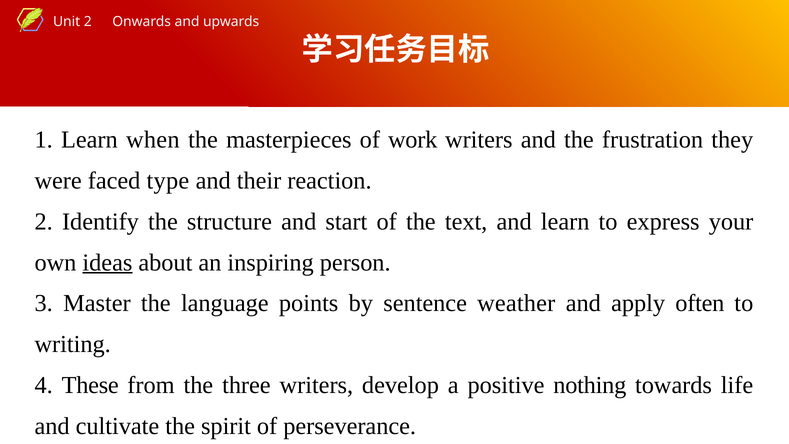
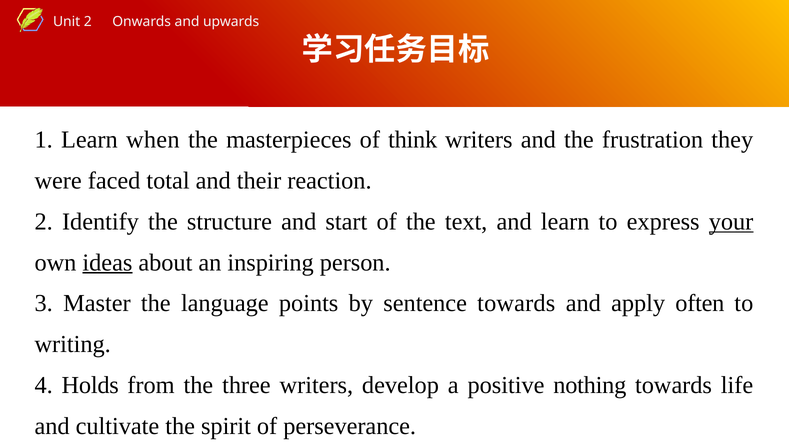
work: work -> think
type: type -> total
your underline: none -> present
sentence weather: weather -> towards
These: These -> Holds
